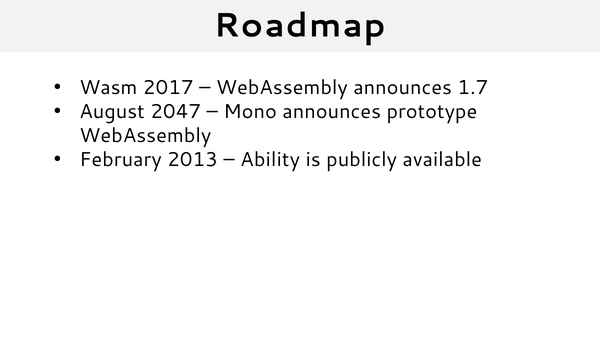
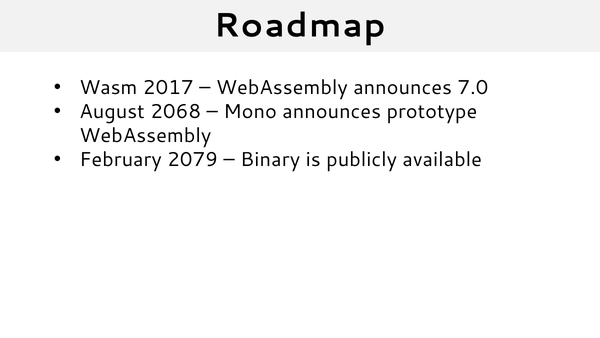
1.7: 1.7 -> 7.0
2047: 2047 -> 2068
2013: 2013 -> 2079
Ability: Ability -> Binary
